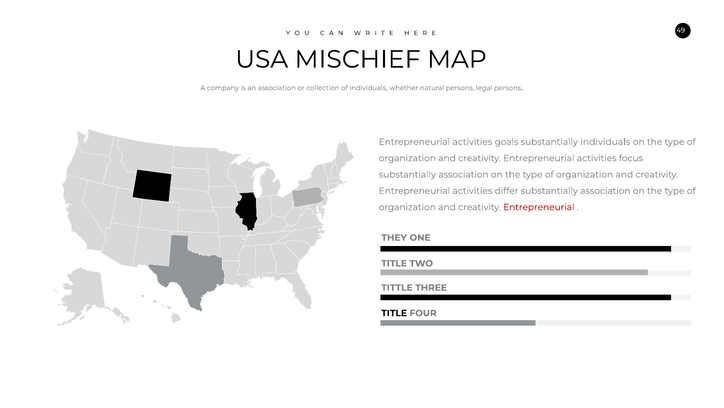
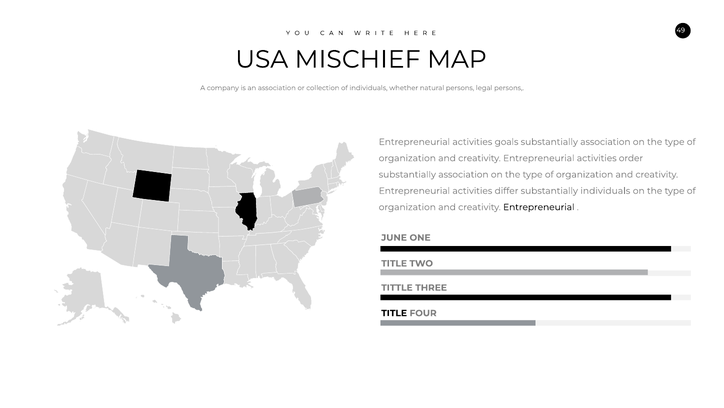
individuals at (605, 142): individuals -> association
focus: focus -> order
differ substantially association: association -> individuals
Entrepreneurial at (539, 207) colour: red -> black
THEY: THEY -> JUNE
